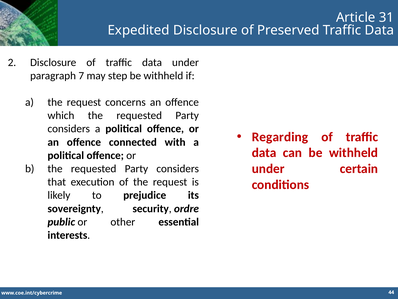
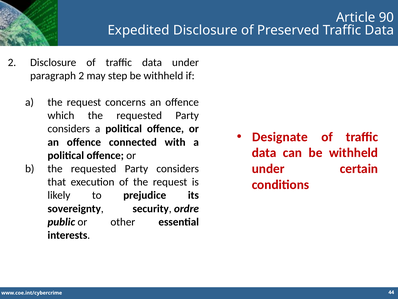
31: 31 -> 90
paragraph 7: 7 -> 2
Regarding: Regarding -> Designate
